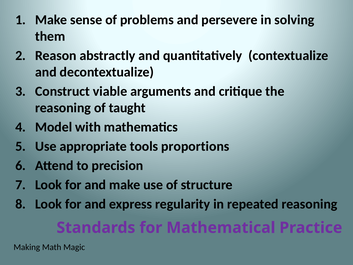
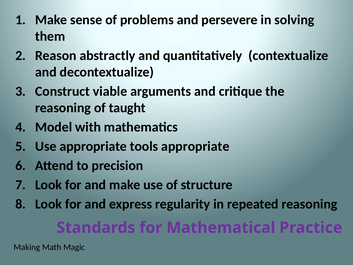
tools proportions: proportions -> appropriate
